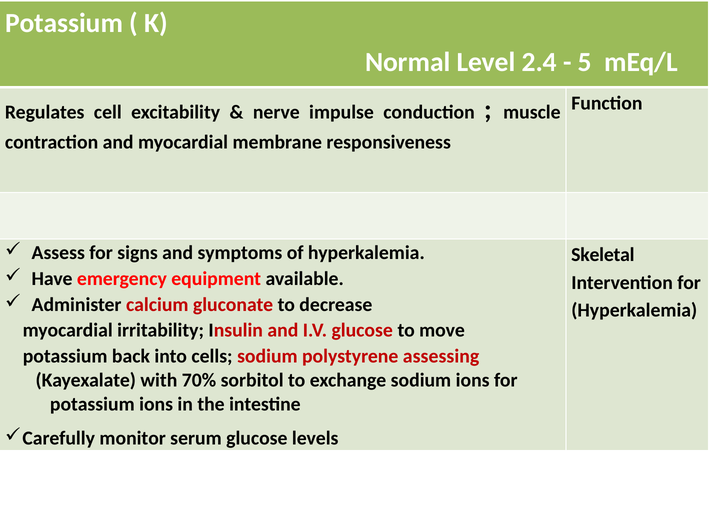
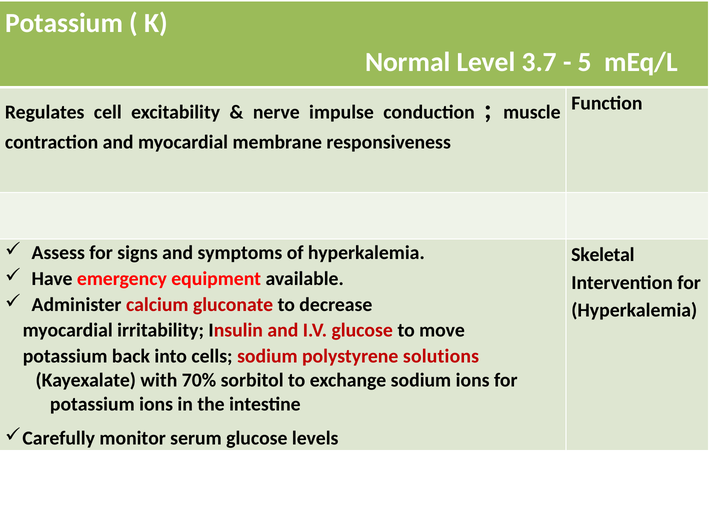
2.4: 2.4 -> 3.7
assessing: assessing -> solutions
